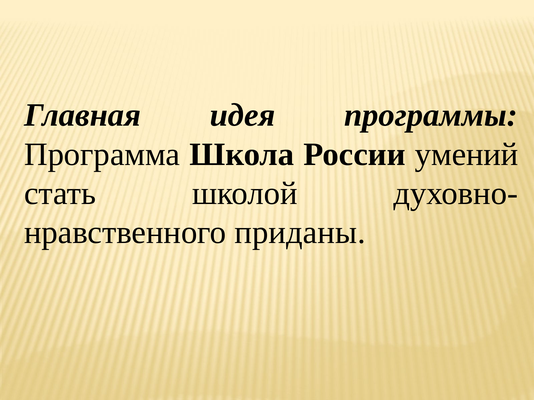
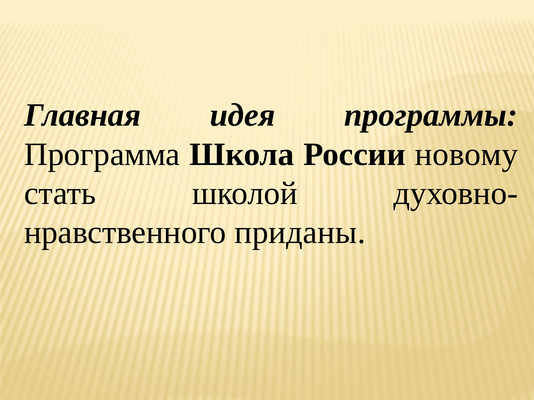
умений: умений -> новому
